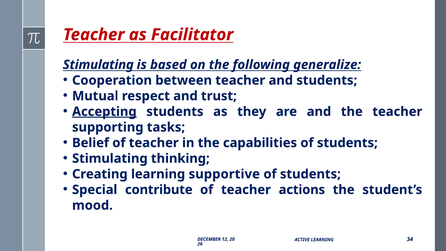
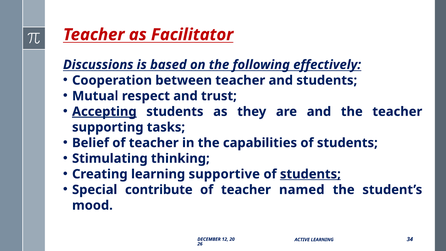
Stimulating at (98, 65): Stimulating -> Discussions
generalize: generalize -> effectively
students at (310, 174) underline: none -> present
actions: actions -> named
